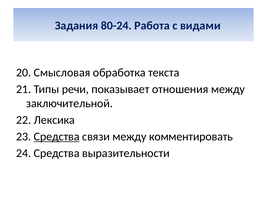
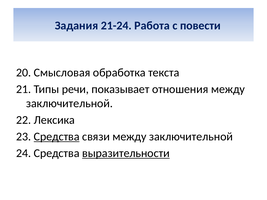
80-24: 80-24 -> 21-24
видами: видами -> повести
связи между комментировать: комментировать -> заключительной
выразительности underline: none -> present
